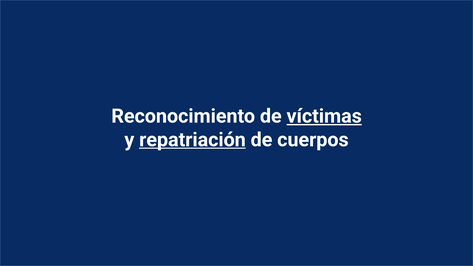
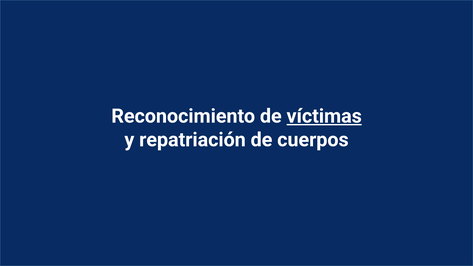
repatriación underline: present -> none
